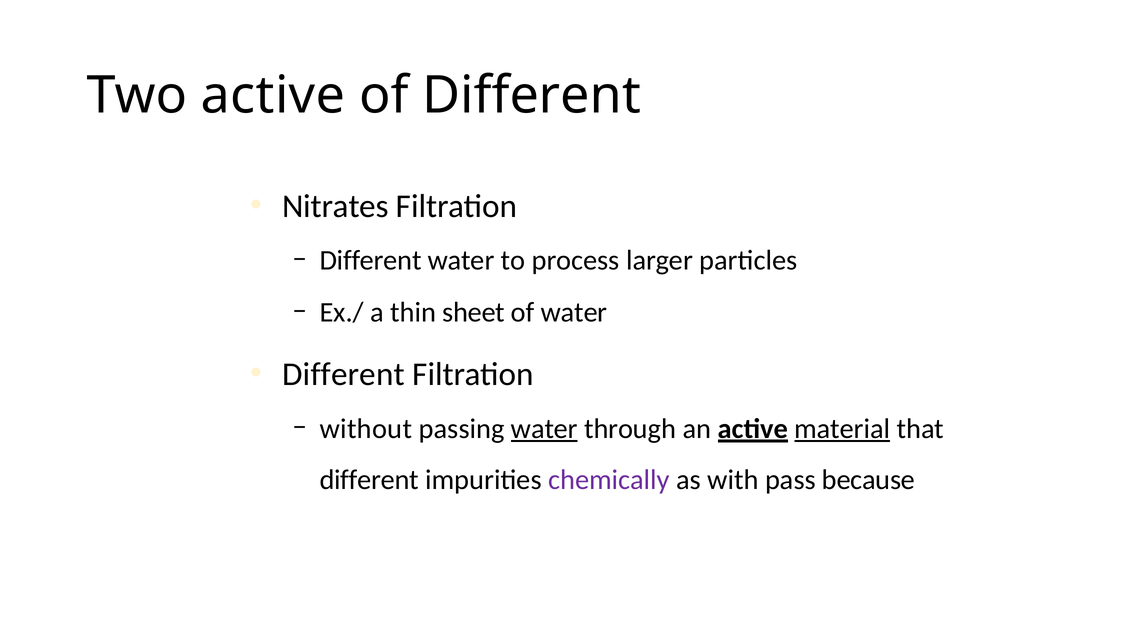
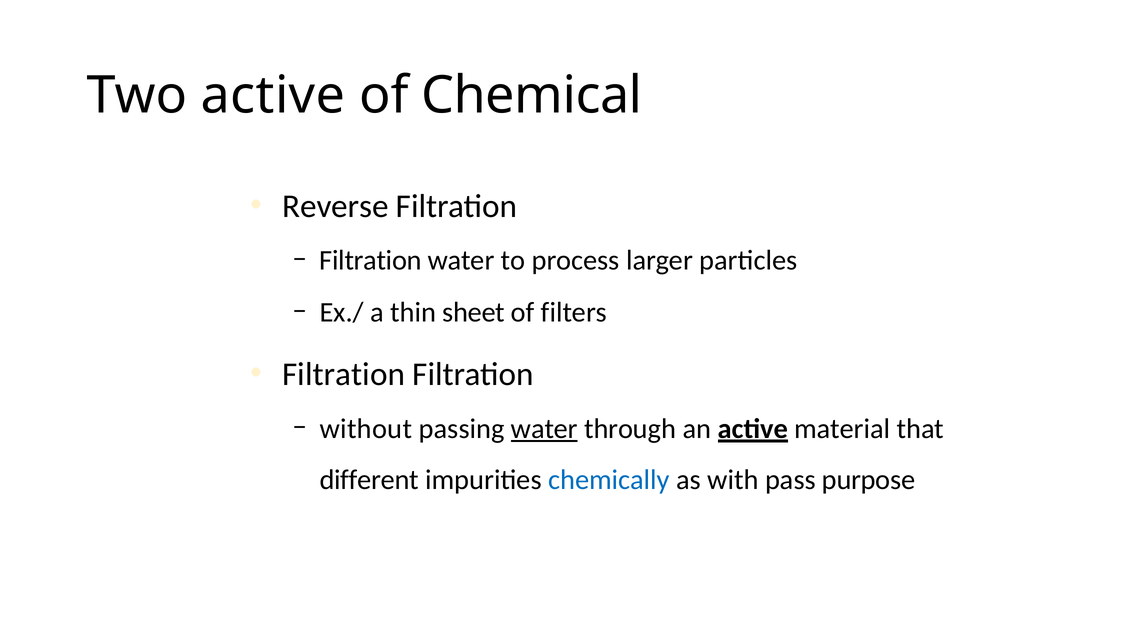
of Different: Different -> Chemical
Nitrates: Nitrates -> Reverse
Different at (371, 261): Different -> Filtration
of water: water -> filters
Different at (344, 374): Different -> Filtration
material underline: present -> none
chemically colour: purple -> blue
because: because -> purpose
